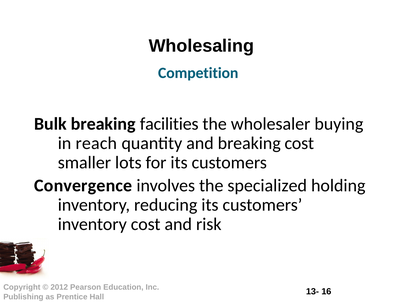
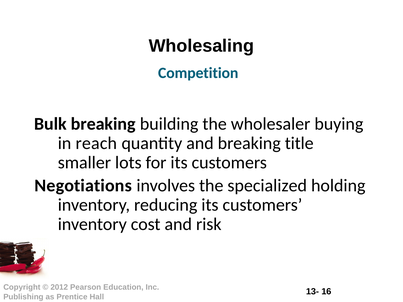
facilities: facilities -> building
breaking cost: cost -> title
Convergence: Convergence -> Negotiations
